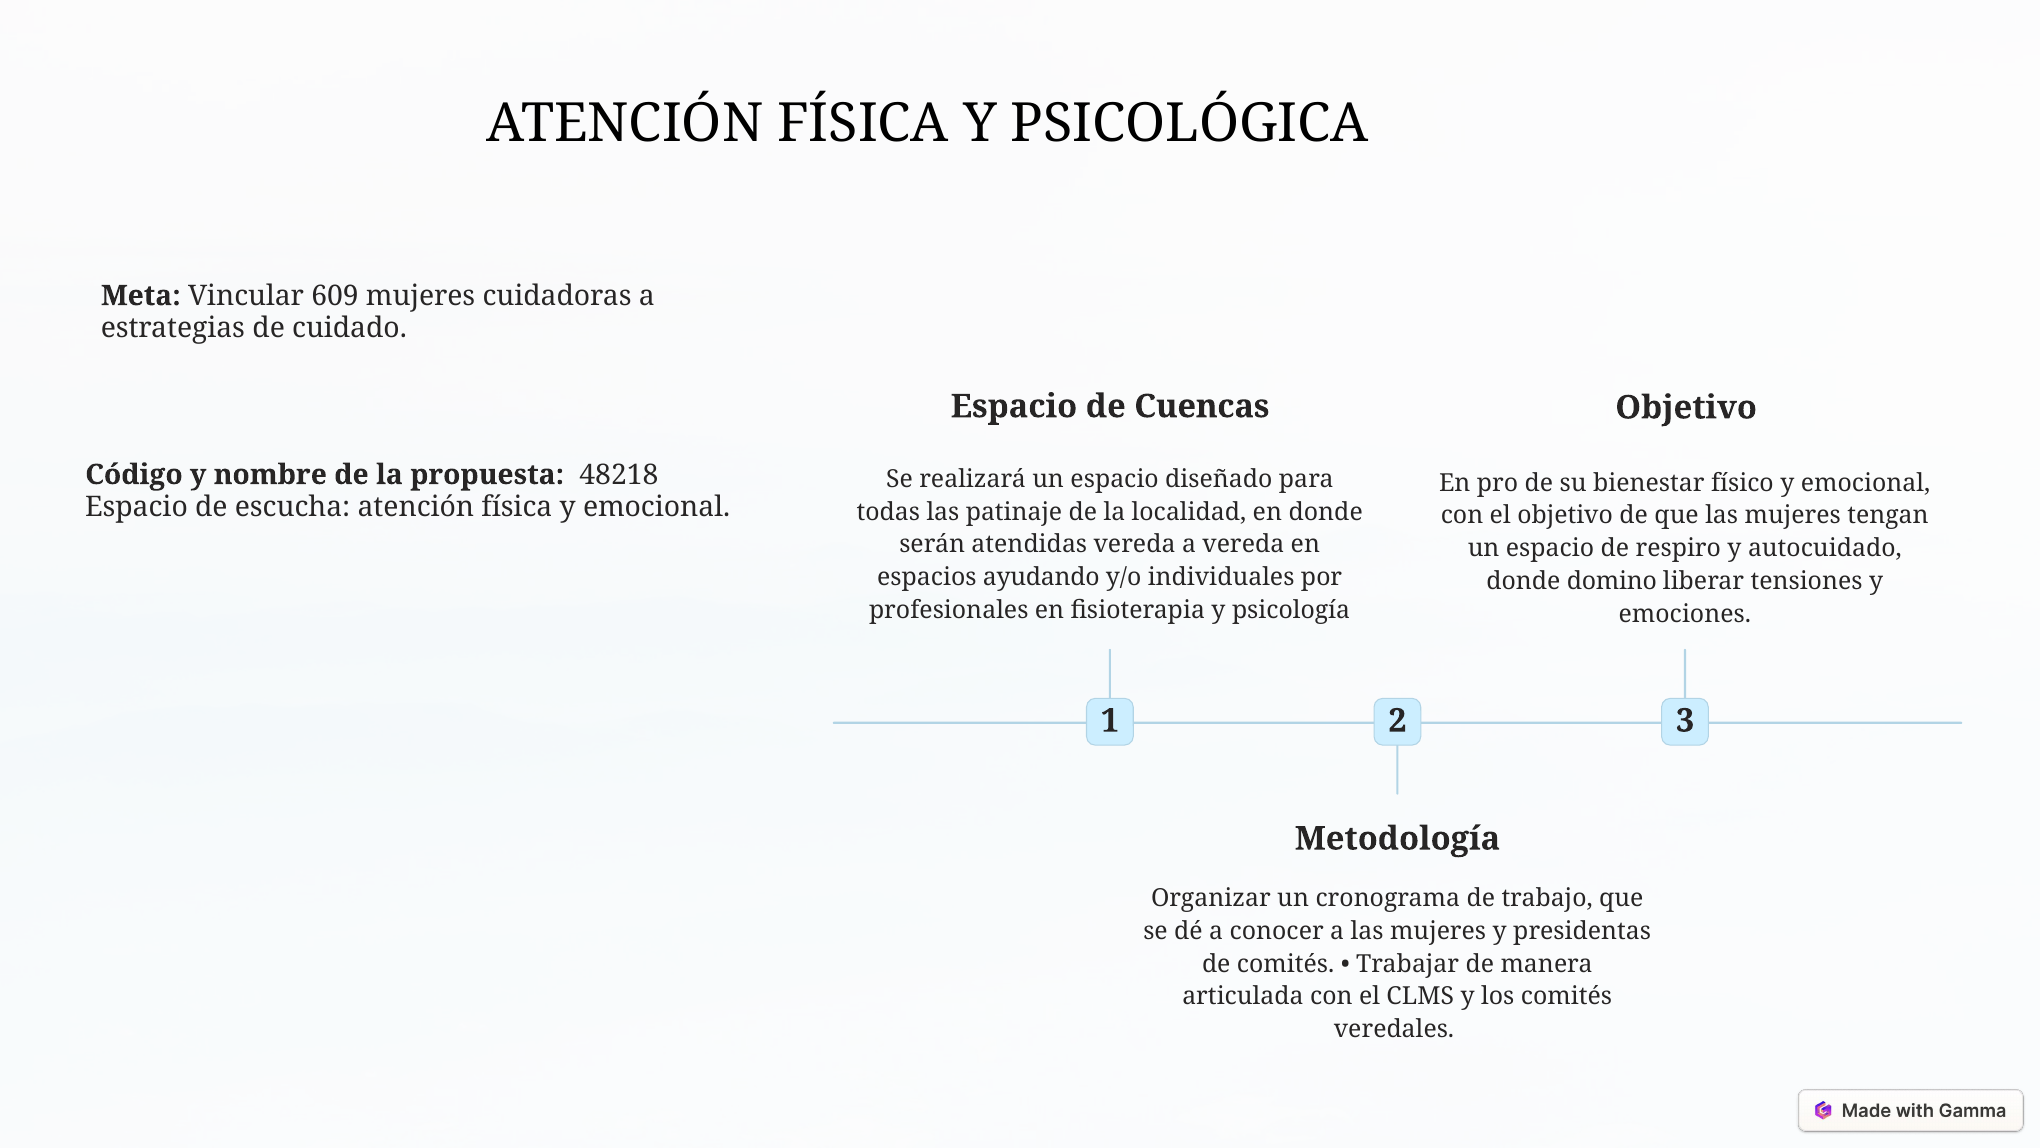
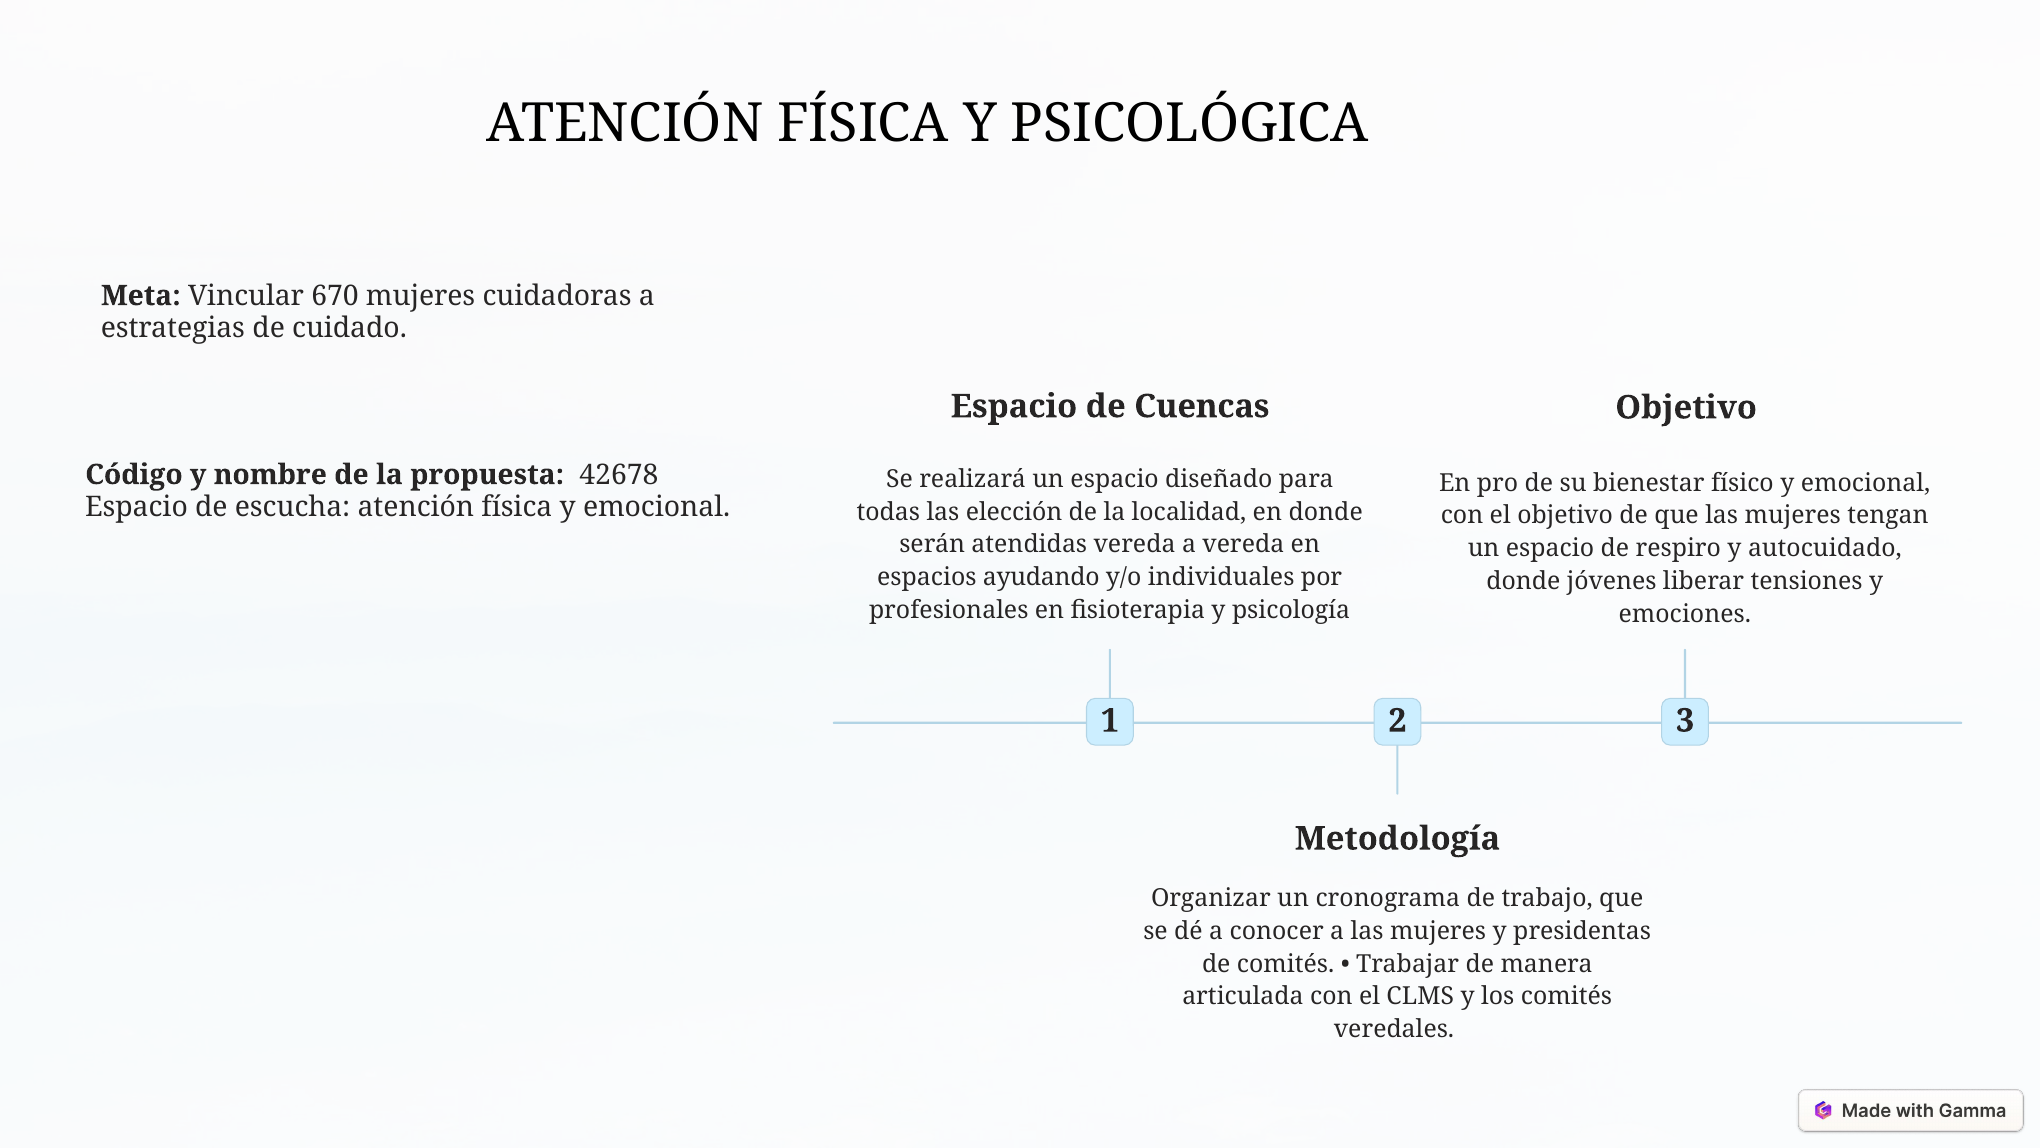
609: 609 -> 670
48218: 48218 -> 42678
patinaje: patinaje -> elección
domino: domino -> jóvenes
